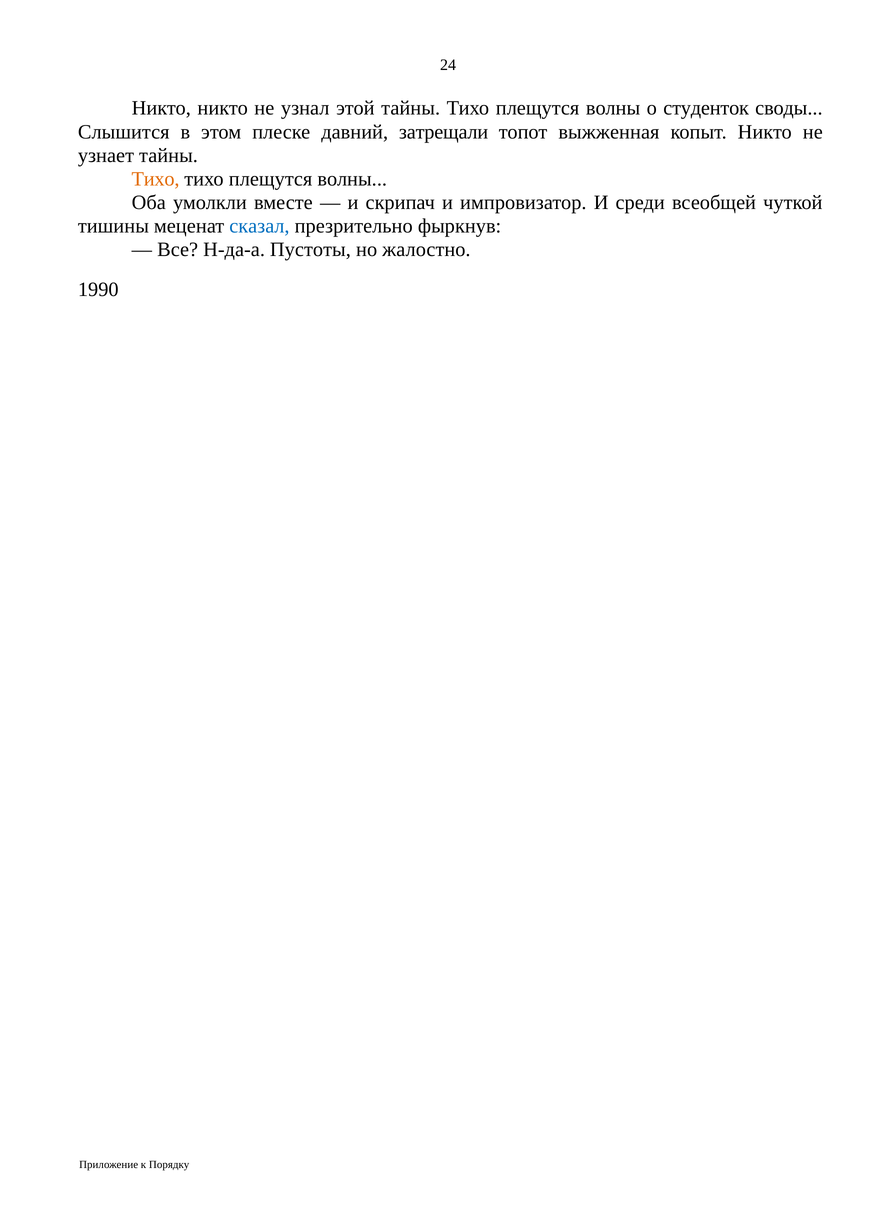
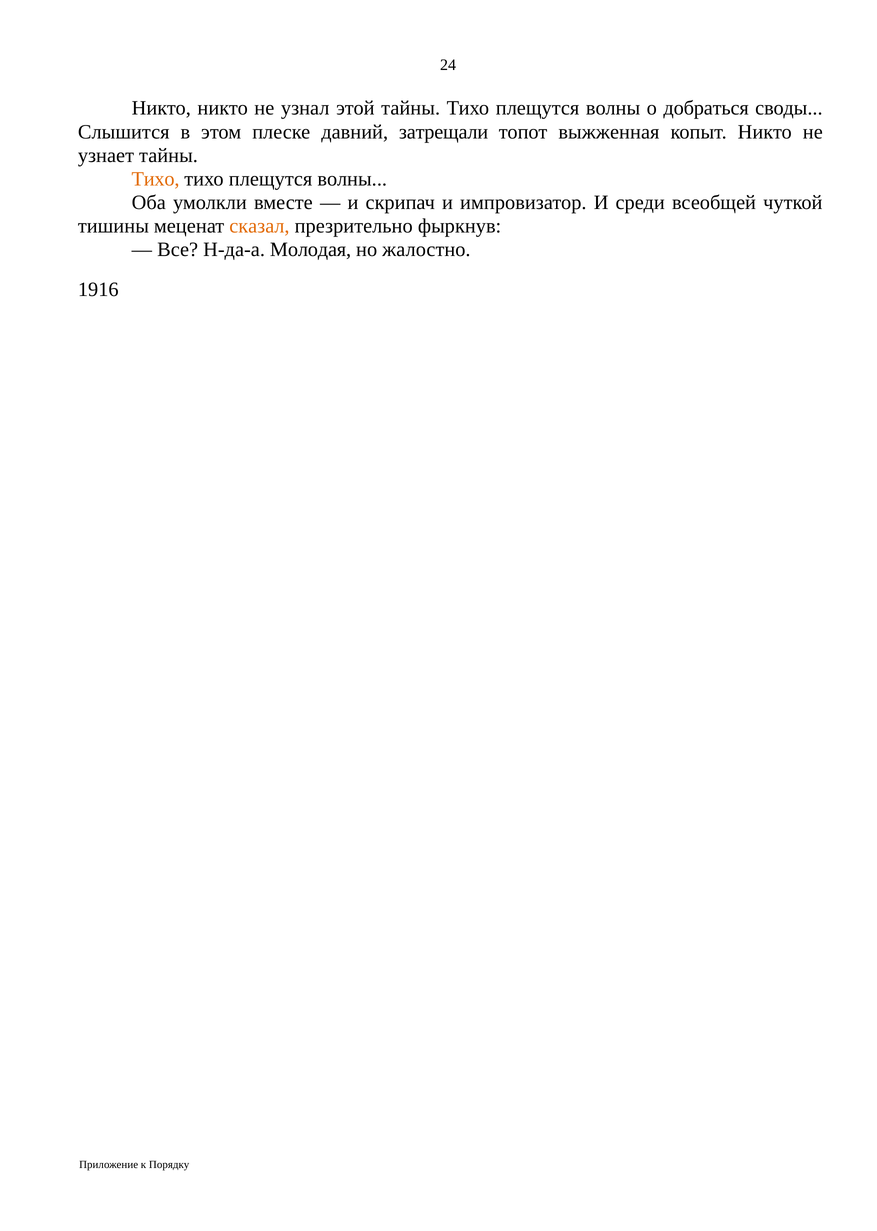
студенток: студенток -> добраться
сказал colour: blue -> orange
Пустоты: Пустоты -> Молодая
1990: 1990 -> 1916
